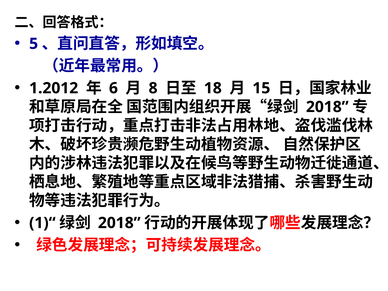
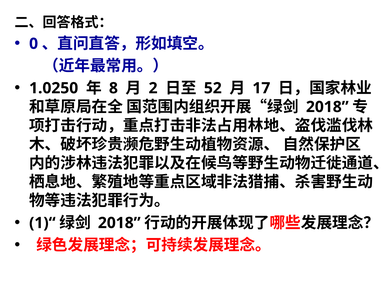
5: 5 -> 0
1.2012: 1.2012 -> 1.0250
6: 6 -> 8
8: 8 -> 2
18: 18 -> 52
15: 15 -> 17
